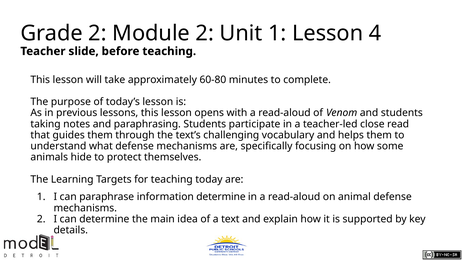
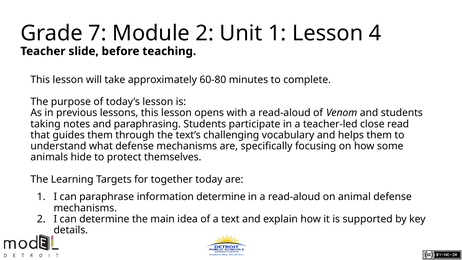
Grade 2: 2 -> 7
for teaching: teaching -> together
